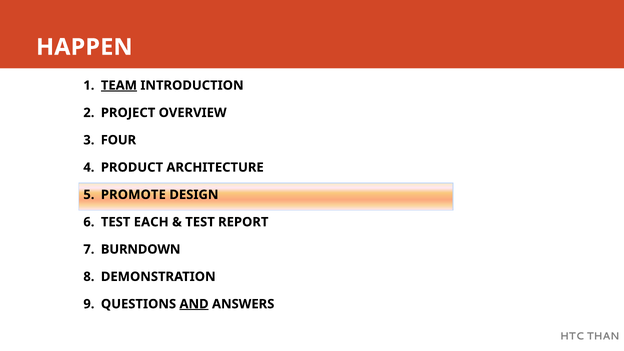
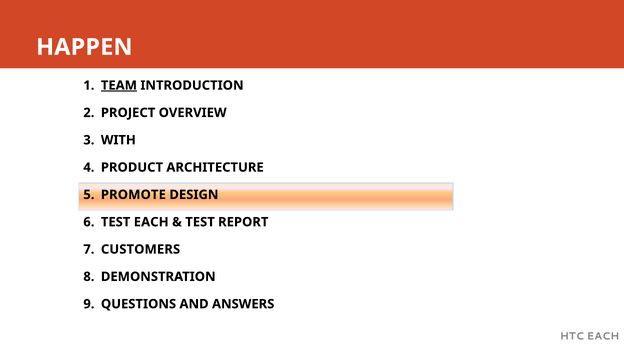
FOUR: FOUR -> WITH
BURNDOWN: BURNDOWN -> CUSTOMERS
AND underline: present -> none
HTC THAN: THAN -> EACH
